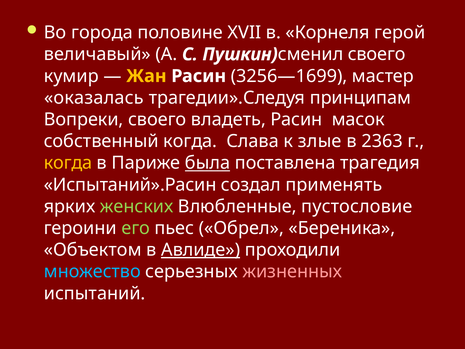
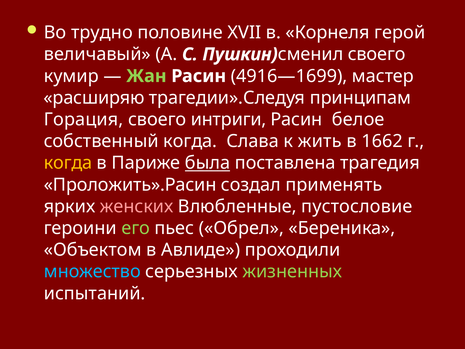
города: города -> трудно
Жан colour: yellow -> light green
3256—1699: 3256—1699 -> 4916—1699
оказалась: оказалась -> расширяю
Вопреки: Вопреки -> Горация
владеть: владеть -> интриги
масок: масок -> белое
злые: злые -> жить
2363: 2363 -> 1662
Испытаний».Расин: Испытаний».Расин -> Проложить».Расин
женских colour: light green -> pink
Авлиде underline: present -> none
жизненных colour: pink -> light green
